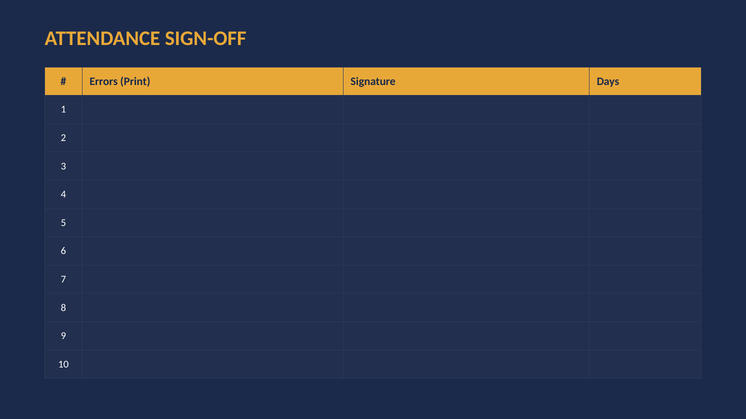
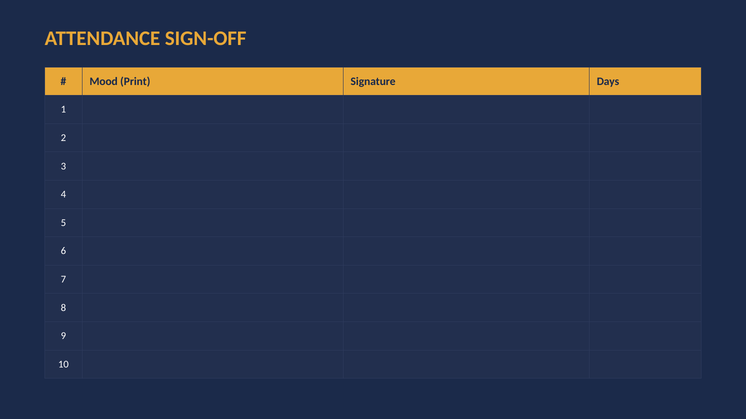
Errors: Errors -> Mood
